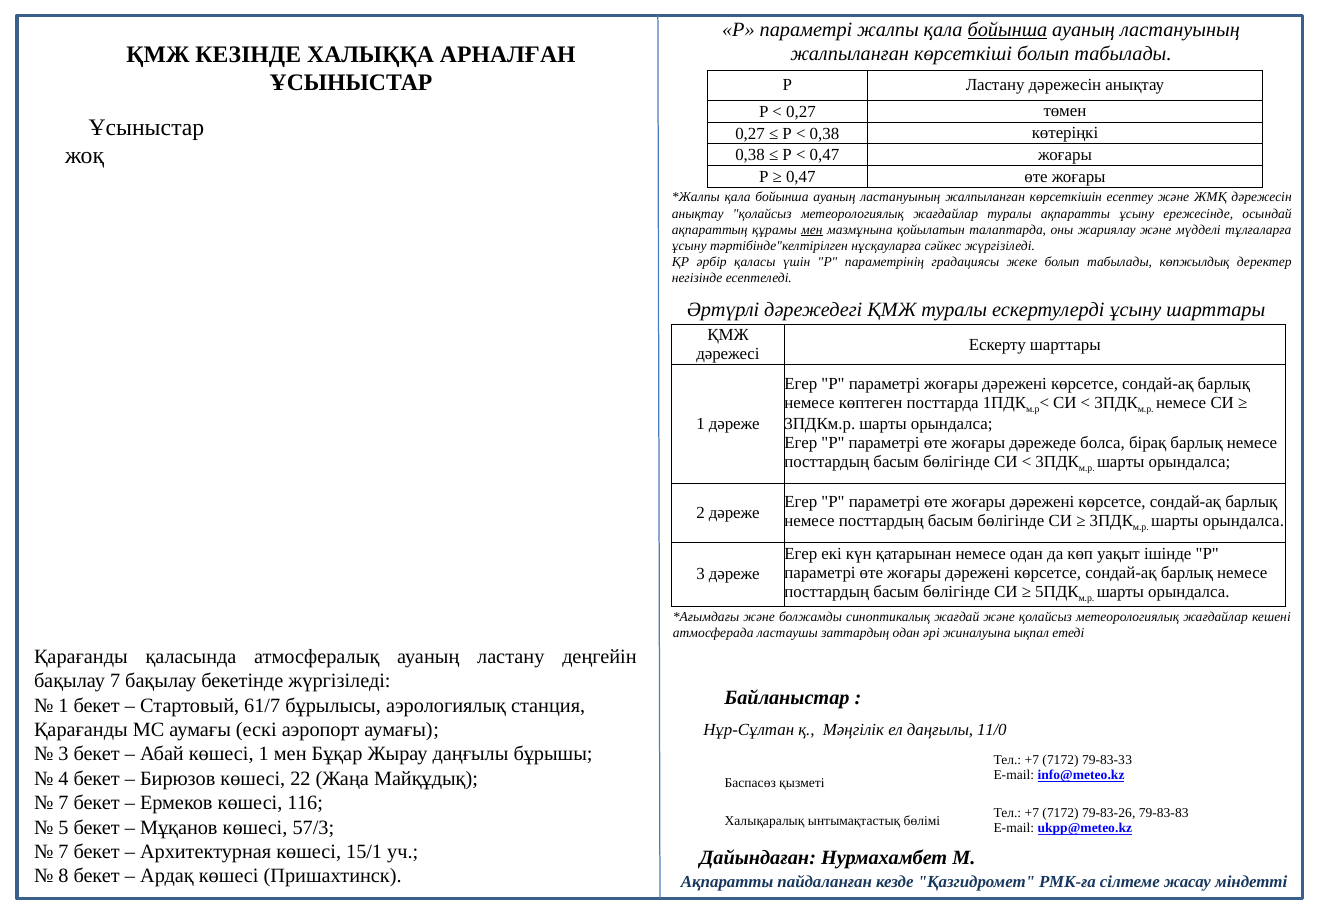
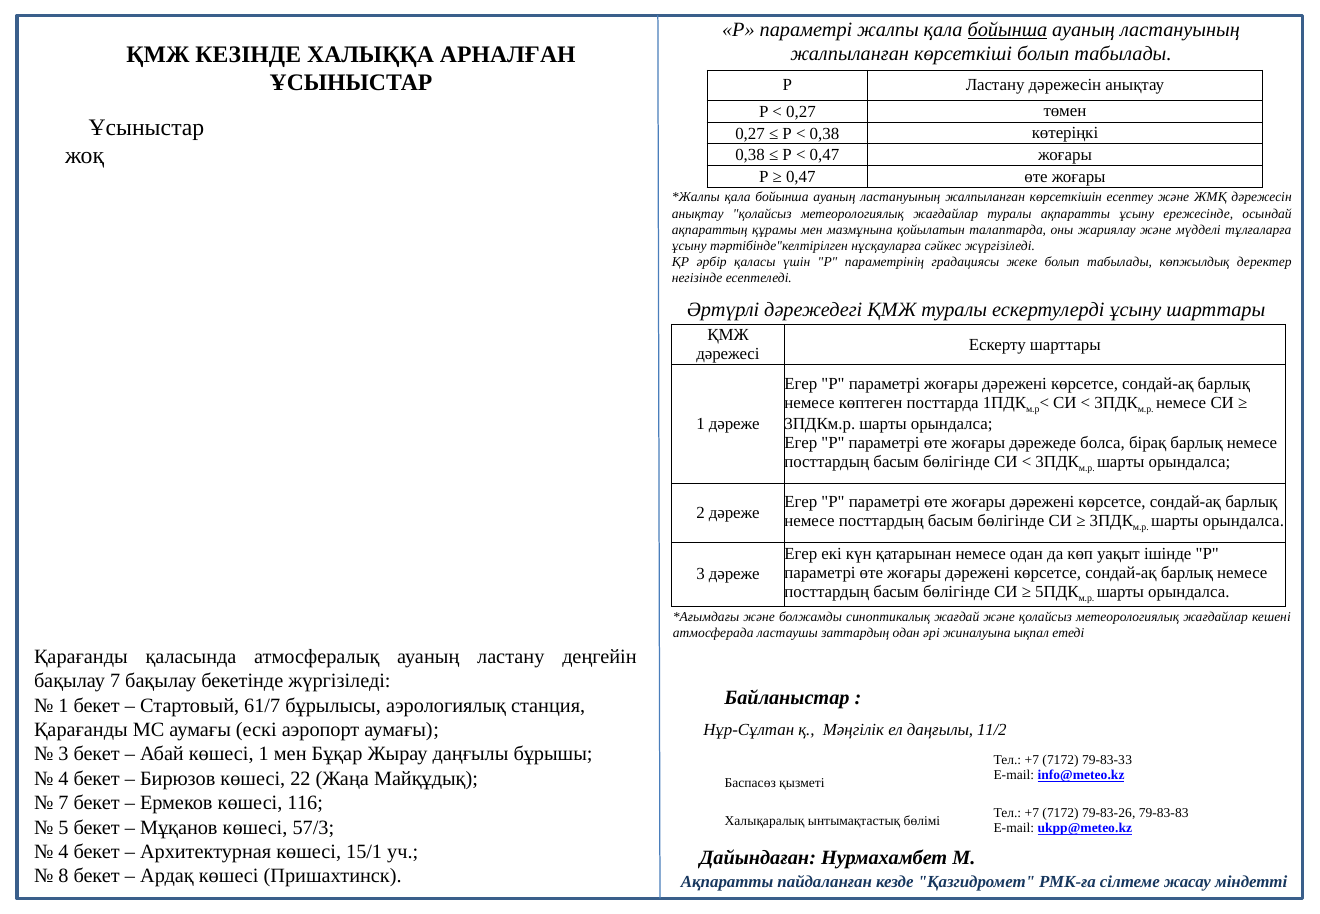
мен at (812, 230) underline: present -> none
11/0: 11/0 -> 11/2
7 at (63, 852): 7 -> 4
